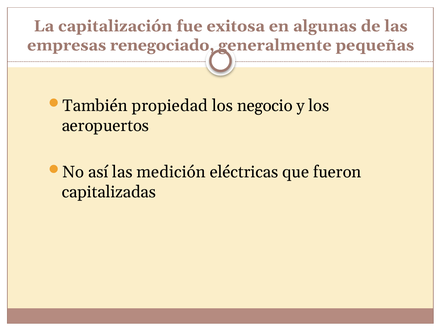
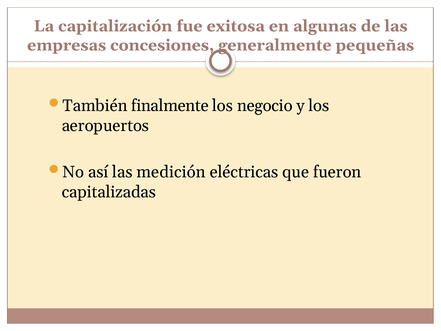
renegociado: renegociado -> concesiones
propiedad: propiedad -> finalmente
